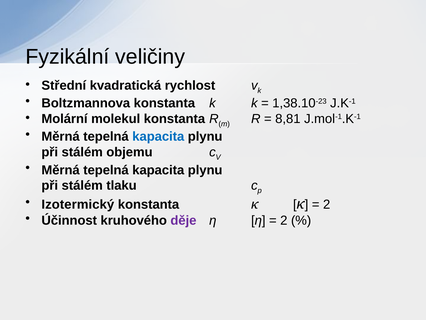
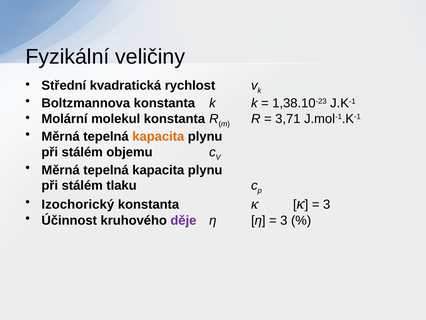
8,81: 8,81 -> 3,71
kapacita at (158, 136) colour: blue -> orange
Izotermický: Izotermický -> Izochorický
2 at (327, 204): 2 -> 3
2 at (284, 220): 2 -> 3
